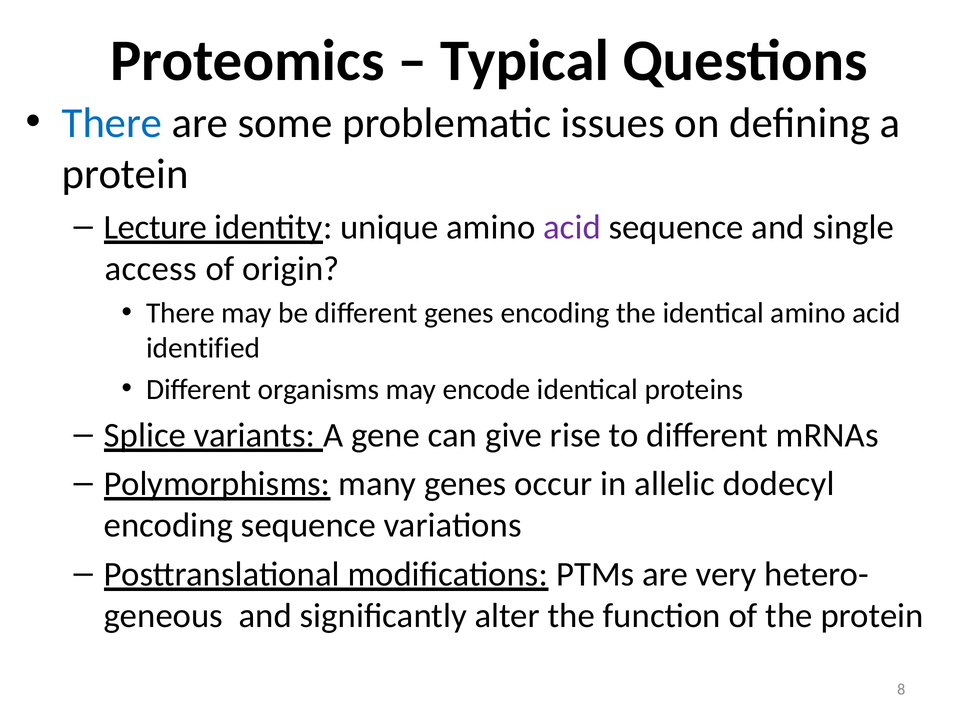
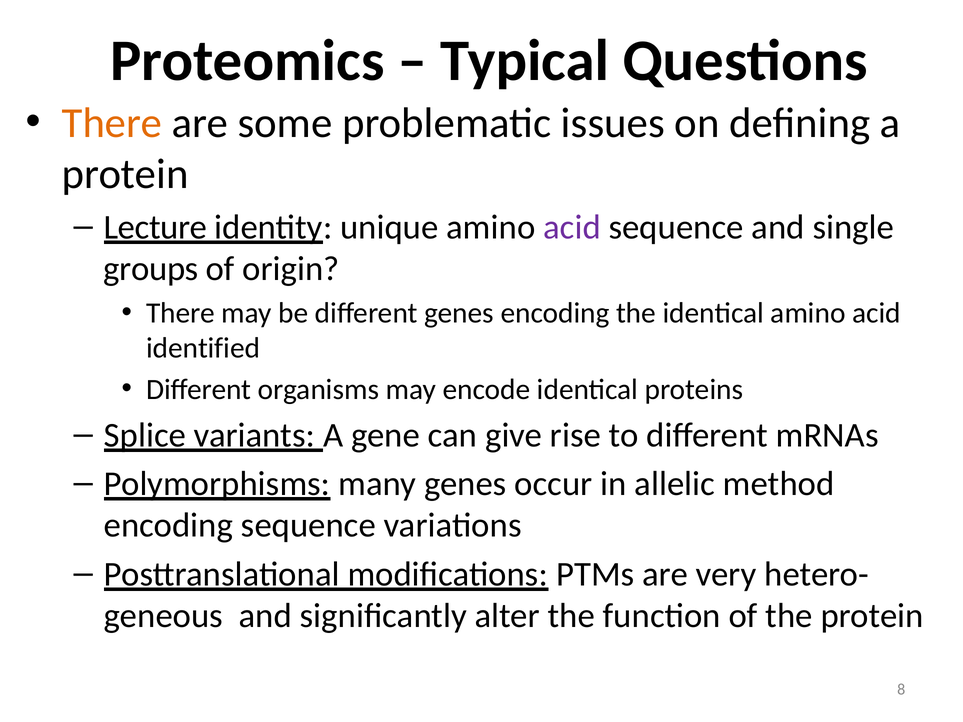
There at (112, 123) colour: blue -> orange
access: access -> groups
dodecyl: dodecyl -> method
